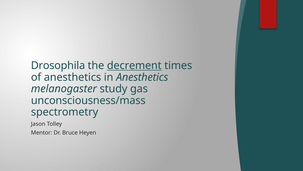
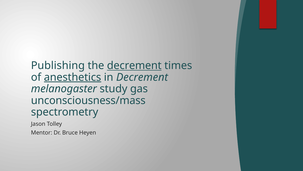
Drosophila: Drosophila -> Publishing
anesthetics at (73, 77) underline: none -> present
in Anesthetics: Anesthetics -> Decrement
